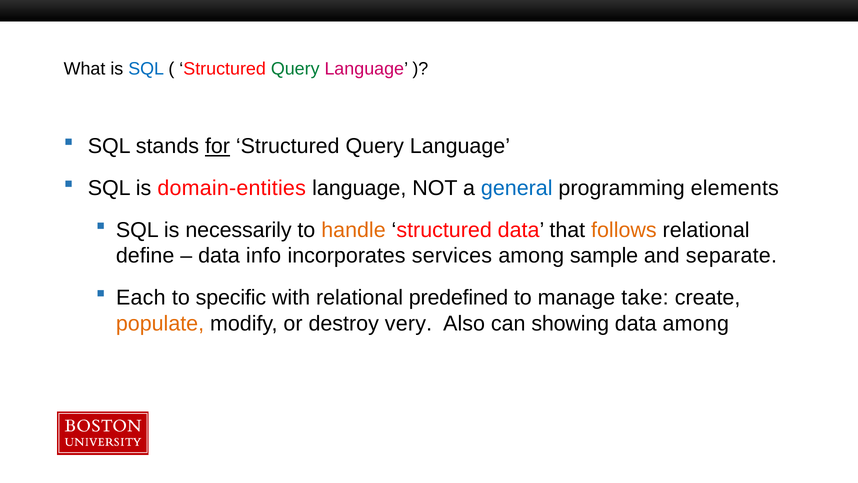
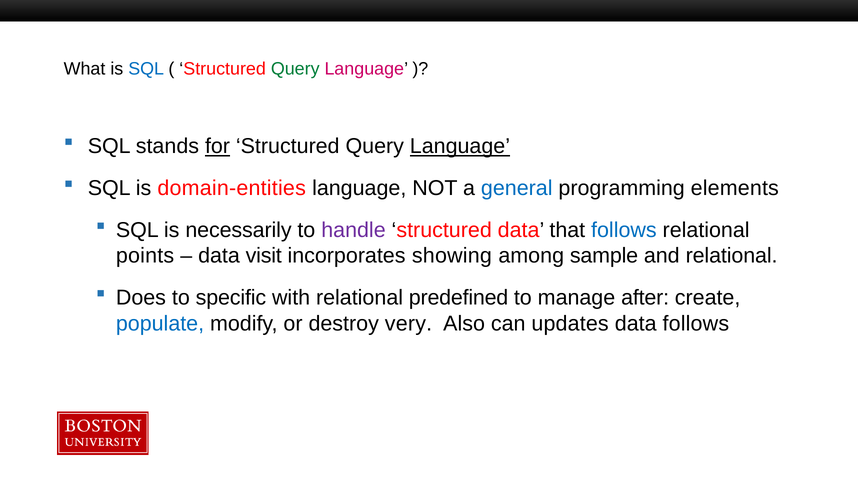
Language at (460, 146) underline: none -> present
handle colour: orange -> purple
follows at (624, 230) colour: orange -> blue
define: define -> points
info: info -> visit
services: services -> showing
and separate: separate -> relational
Each: Each -> Does
take: take -> after
populate colour: orange -> blue
showing: showing -> updates
data among: among -> follows
